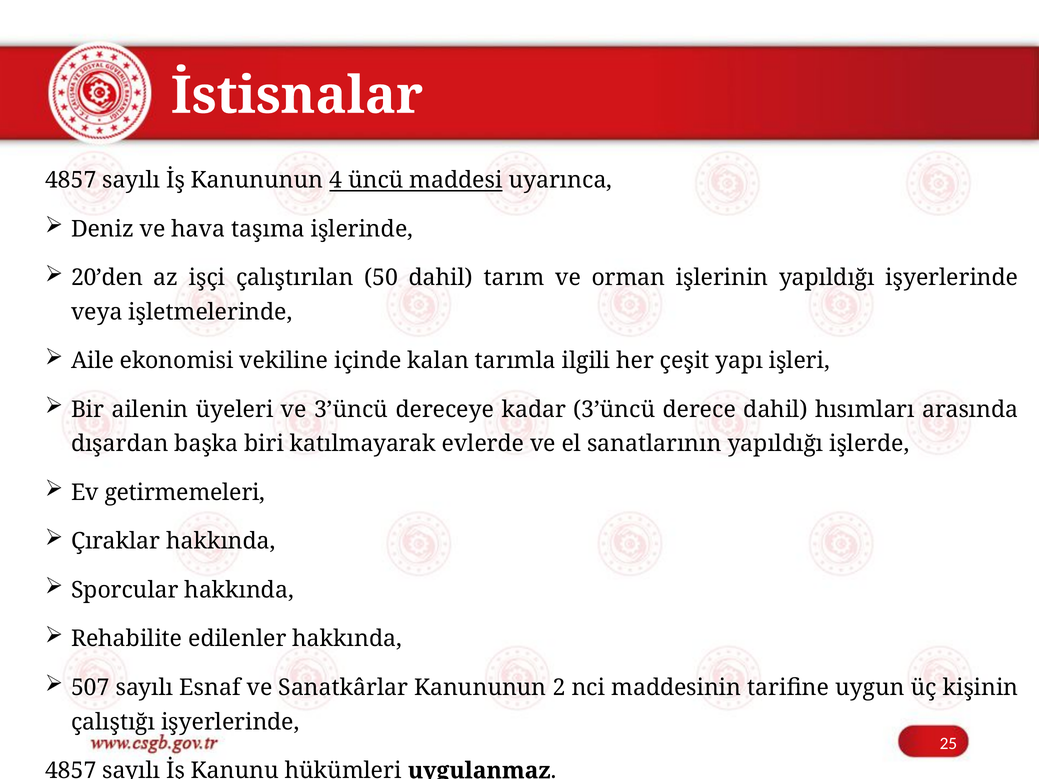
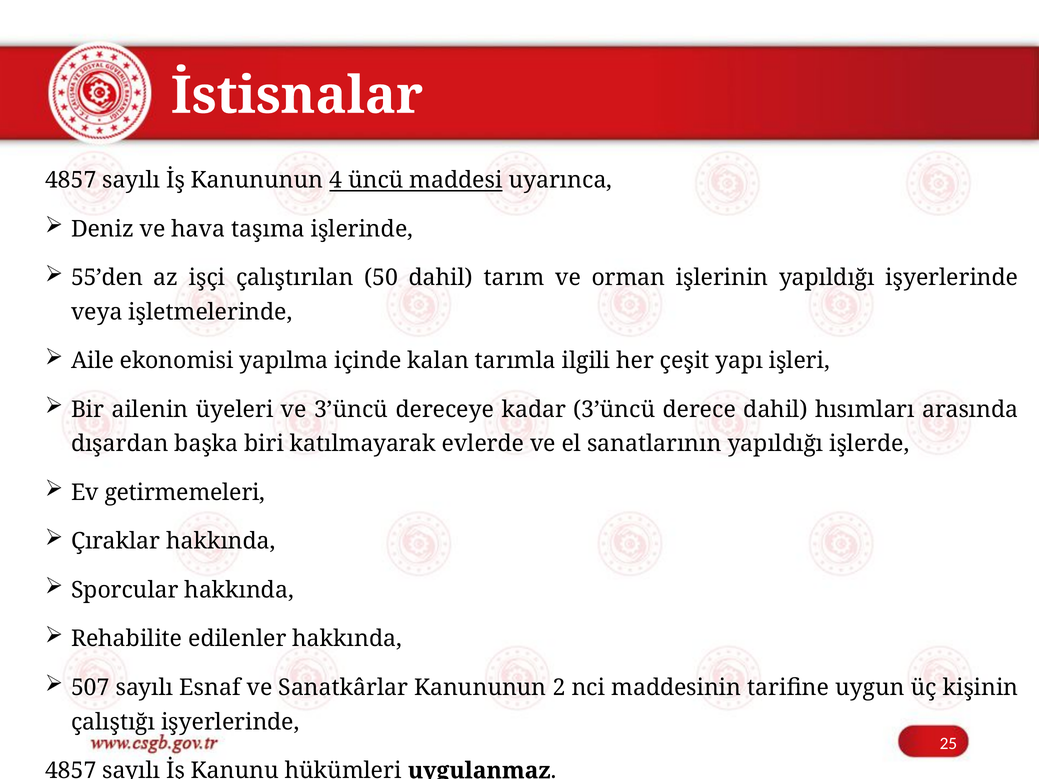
20’den: 20’den -> 55’den
vekiline: vekiline -> yapılma
